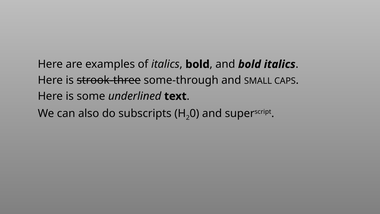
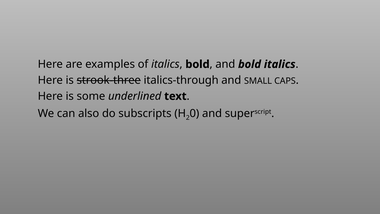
some-through: some-through -> italics-through
